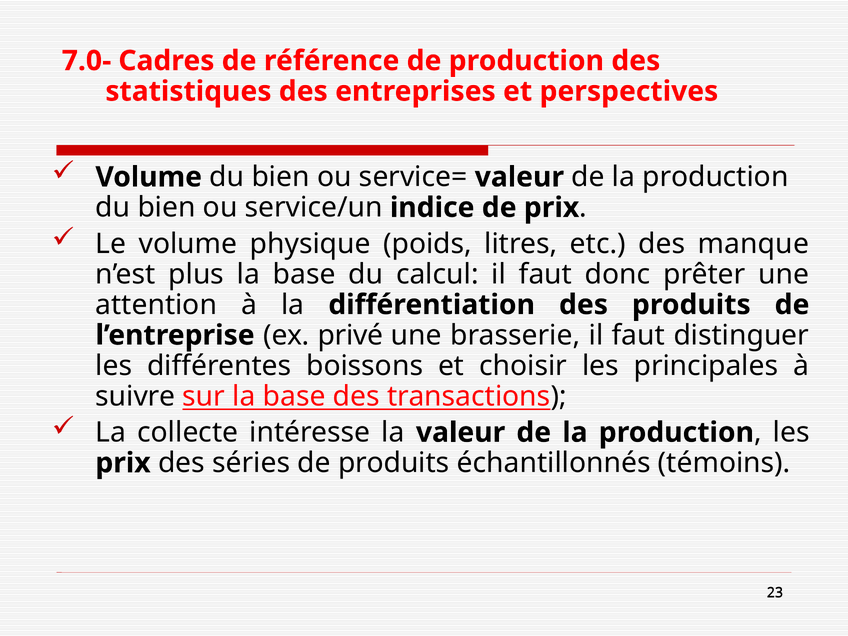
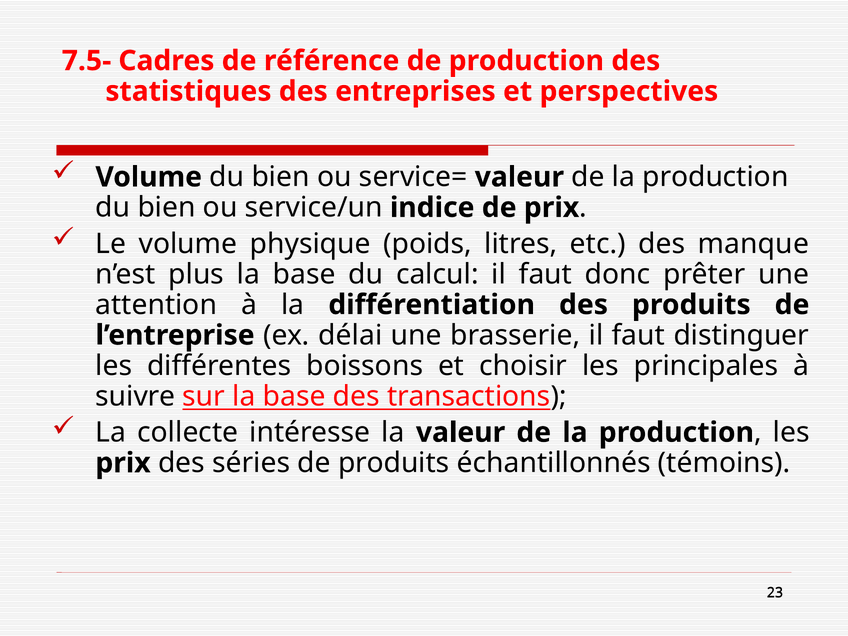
7.0-: 7.0- -> 7.5-
privé: privé -> délai
